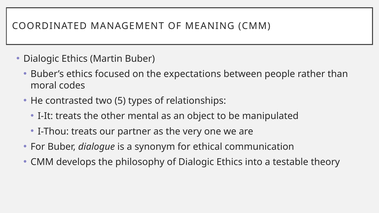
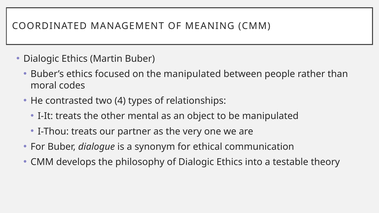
the expectations: expectations -> manipulated
5: 5 -> 4
